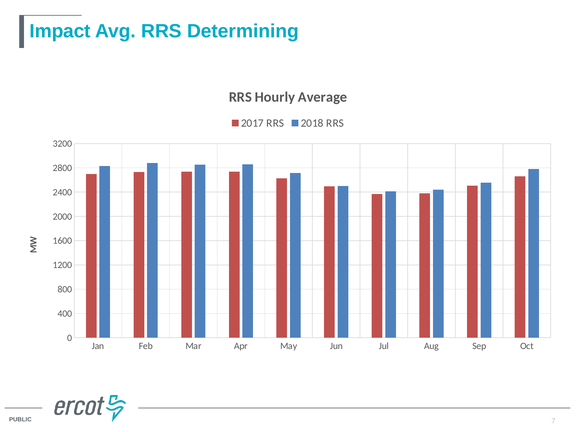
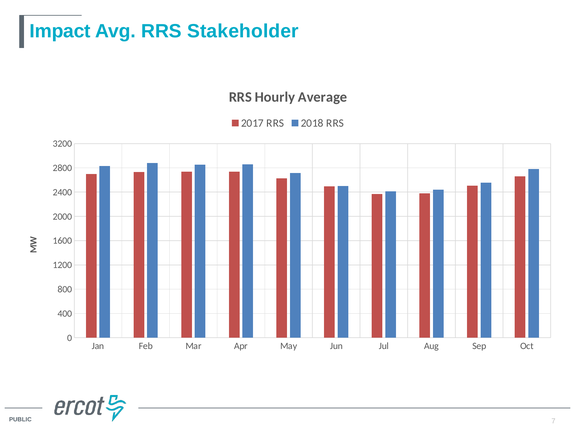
Determining: Determining -> Stakeholder
